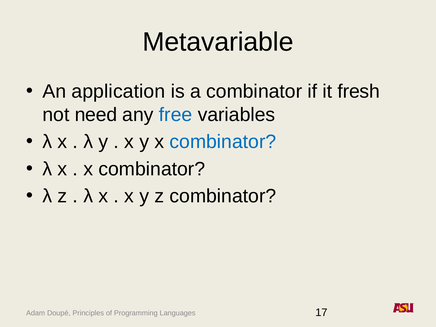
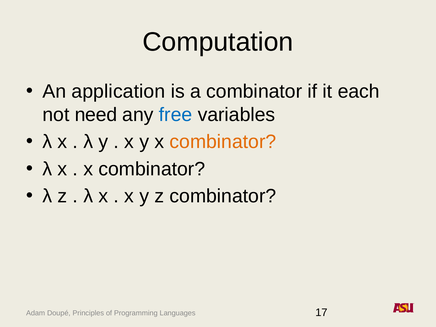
Metavariable: Metavariable -> Computation
fresh: fresh -> each
combinator at (223, 142) colour: blue -> orange
